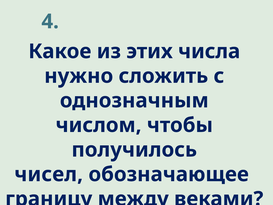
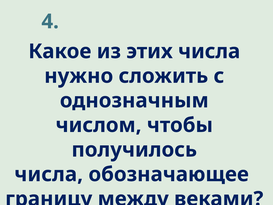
чисел at (49, 174): чисел -> числа
